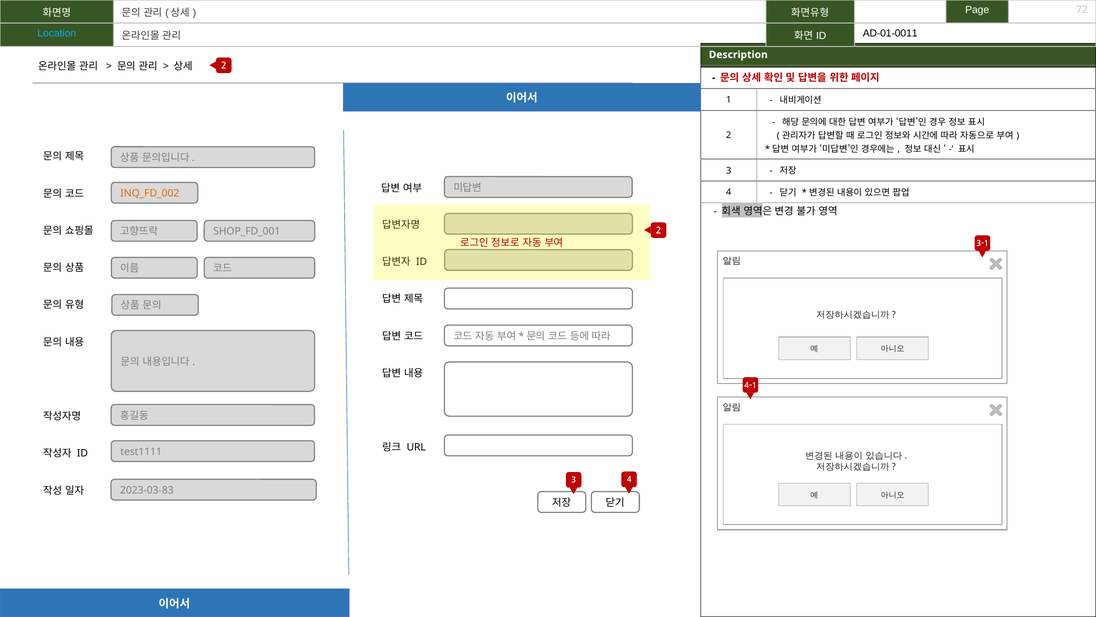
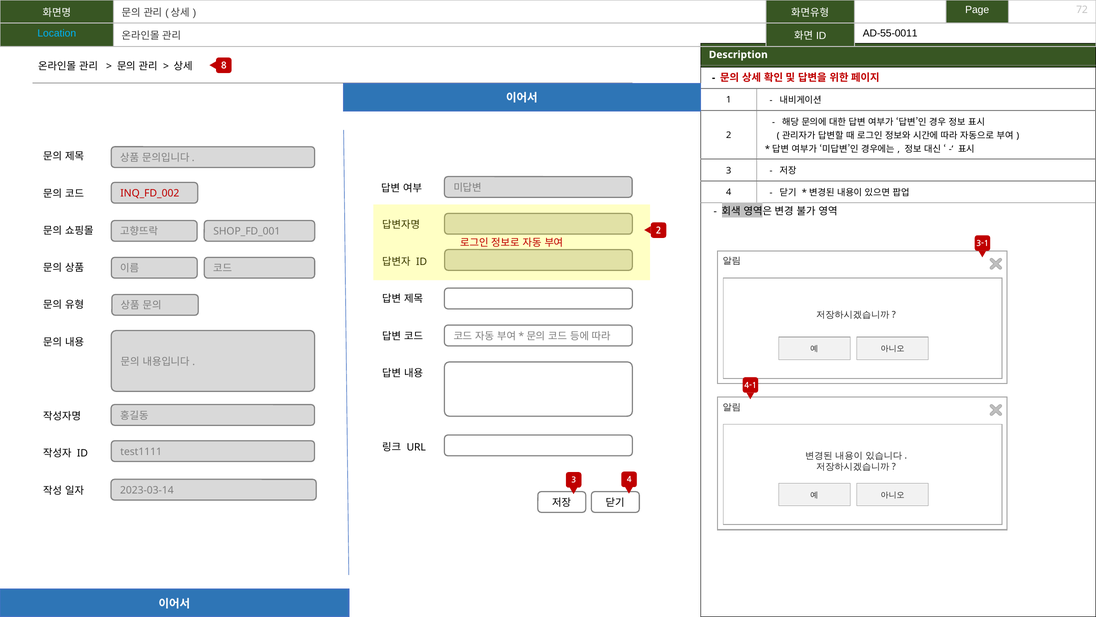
AD-01-0011: AD-01-0011 -> AD-55-0011
2 at (224, 66): 2 -> 8
INQ_FD_002 colour: orange -> red
2023-03-83: 2023-03-83 -> 2023-03-14
